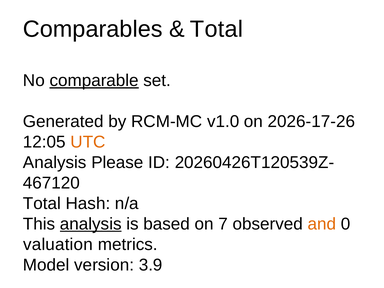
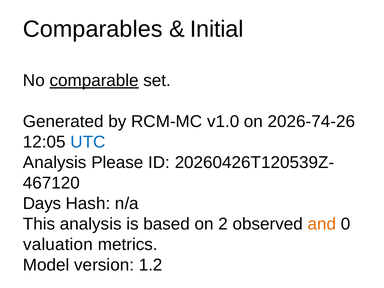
Total at (217, 29): Total -> Initial
2026-17-26: 2026-17-26 -> 2026-74-26
UTC colour: orange -> blue
Total at (42, 203): Total -> Days
analysis at (91, 224) underline: present -> none
7: 7 -> 2
3.9: 3.9 -> 1.2
